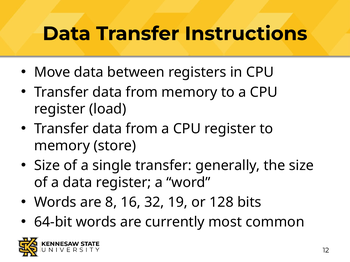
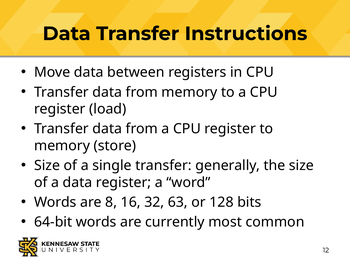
19: 19 -> 63
